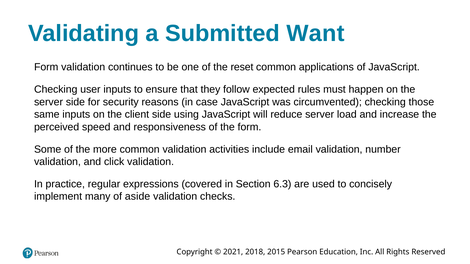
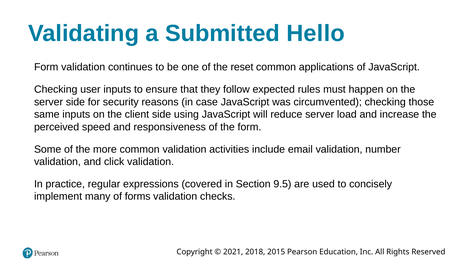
Want: Want -> Hello
6.3: 6.3 -> 9.5
aside: aside -> forms
